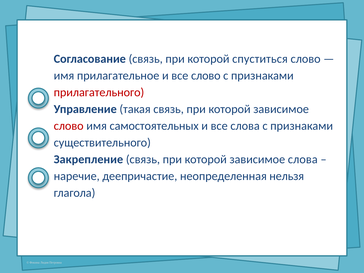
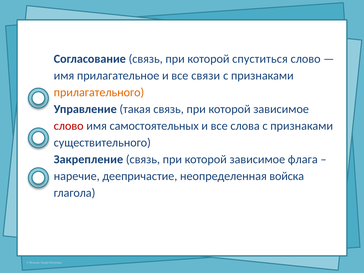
все слово: слово -> связи
прилагательного colour: red -> orange
зависимое слова: слова -> флага
нельзя: нельзя -> войска
